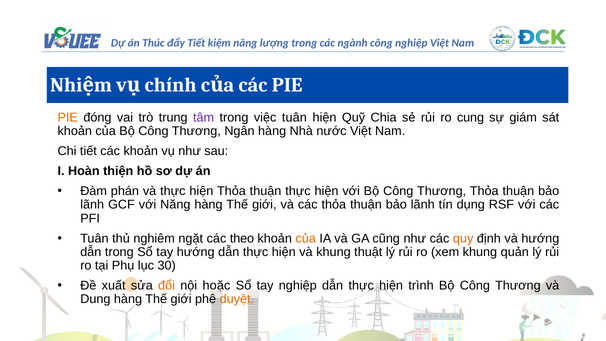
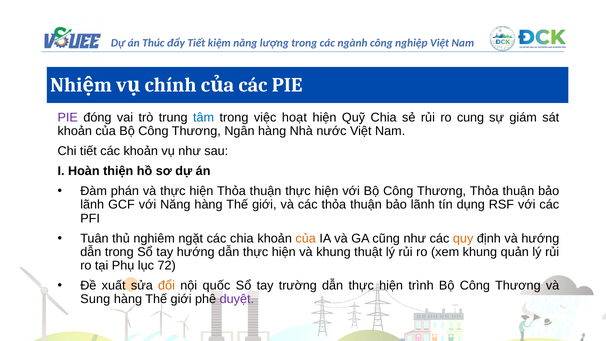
PIE at (68, 117) colour: orange -> purple
tâm colour: purple -> blue
việc tuân: tuân -> hoạt
các theo: theo -> chia
30: 30 -> 72
hoặc: hoặc -> quốc
tay nghiệp: nghiệp -> trường
Dung: Dung -> Sung
duyệt colour: orange -> purple
